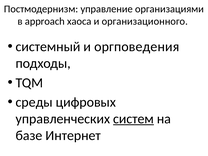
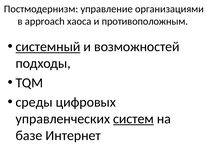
организационного: организационного -> противоположным
системный underline: none -> present
оргповедения: оргповедения -> возможностей
